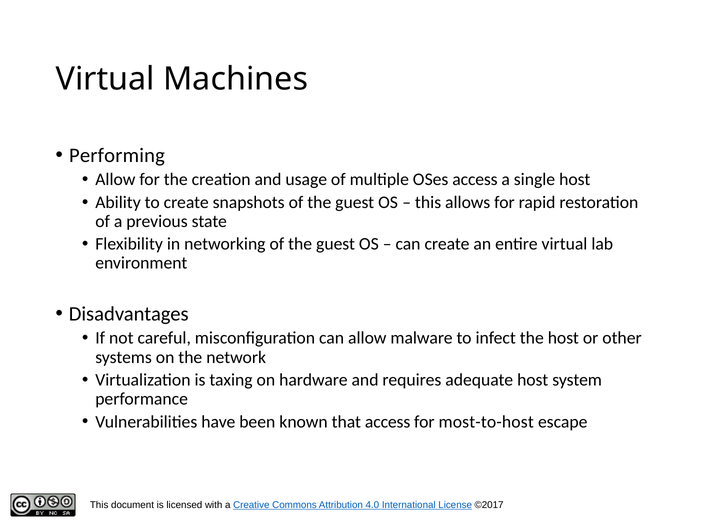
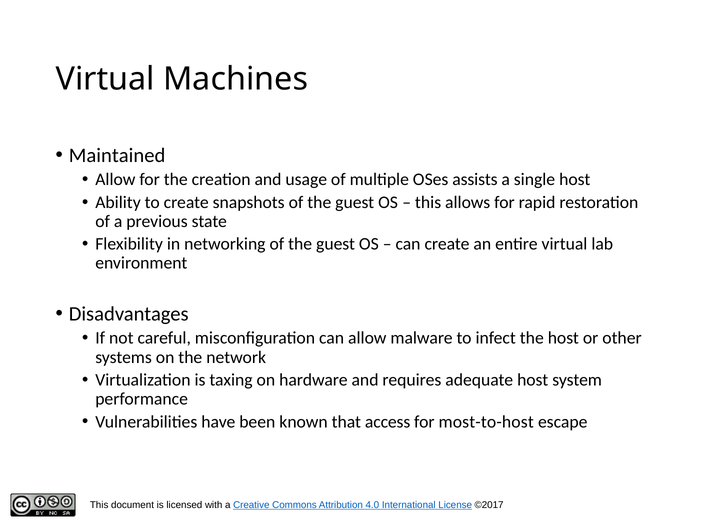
Performing: Performing -> Maintained
OSes access: access -> assists
